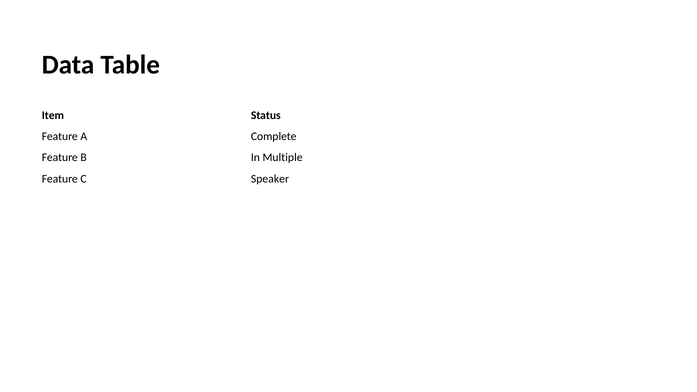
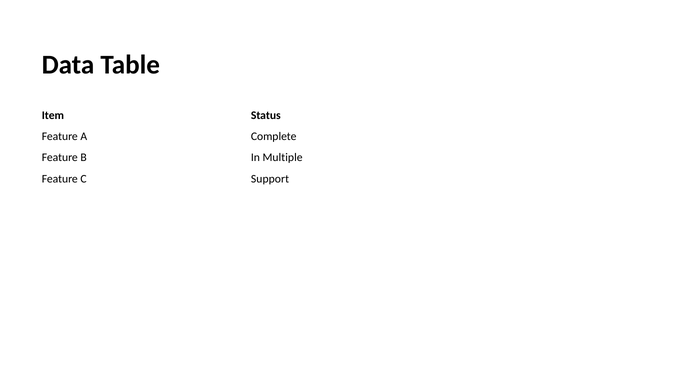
Speaker: Speaker -> Support
